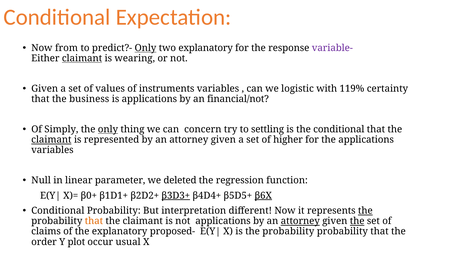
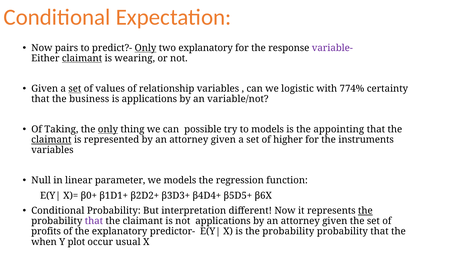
from: from -> pairs
set at (75, 89) underline: none -> present
instruments: instruments -> relationship
119%: 119% -> 774%
financial/not: financial/not -> variable/not
Simply: Simply -> Taking
concern: concern -> possible
to settling: settling -> models
the conditional: conditional -> appointing
the applications: applications -> instruments
we deleted: deleted -> models
β3D3+ underline: present -> none
β6X underline: present -> none
that at (94, 221) colour: orange -> purple
attorney at (300, 221) underline: present -> none
the at (357, 221) underline: present -> none
claims: claims -> profits
proposed-: proposed- -> predictor-
order: order -> when
